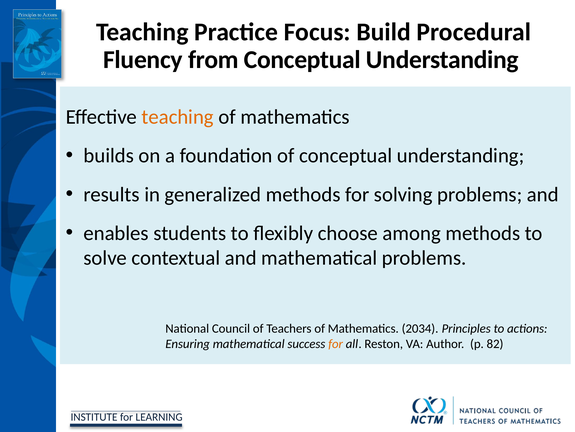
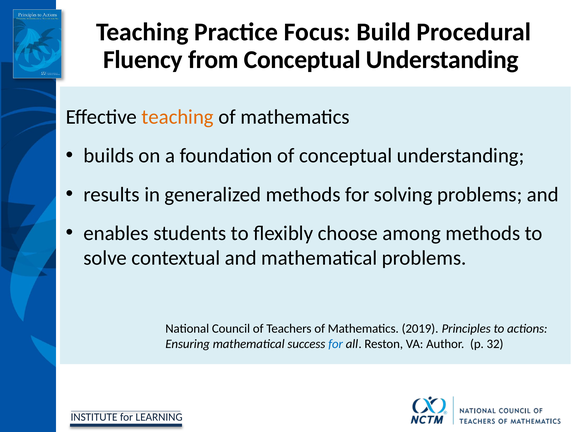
2034: 2034 -> 2019
for at (336, 343) colour: orange -> blue
82: 82 -> 32
